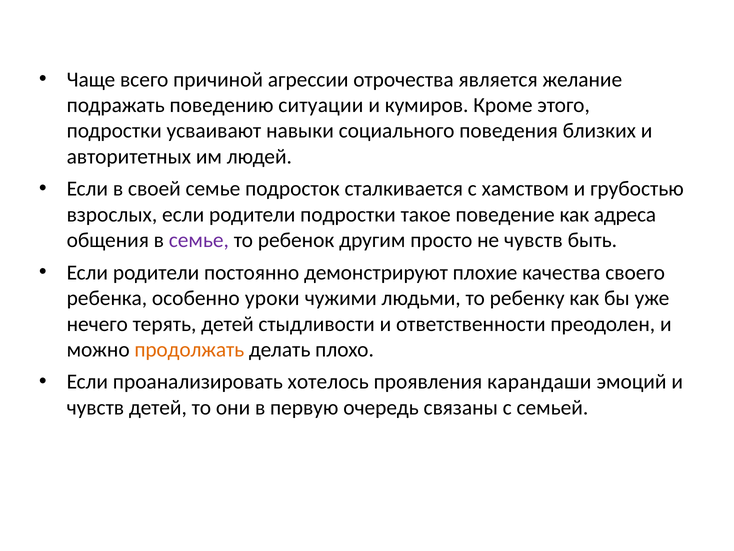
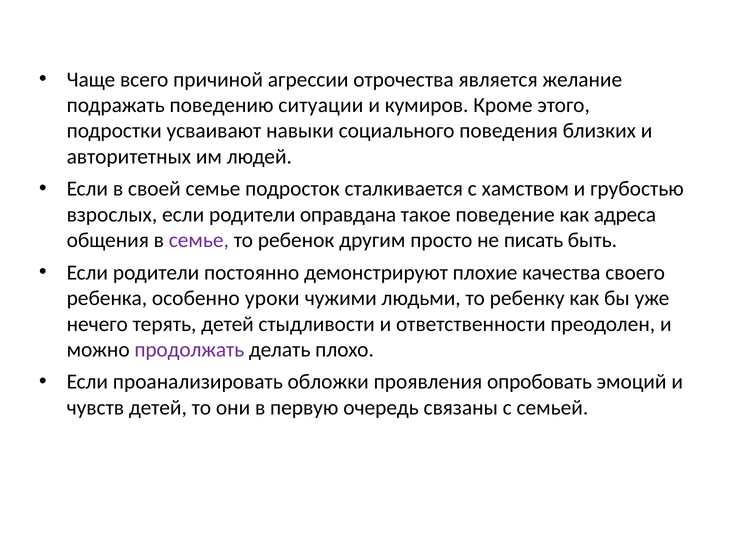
родители подростки: подростки -> оправдана
не чувств: чувств -> писать
продолжать colour: orange -> purple
хотелось: хотелось -> обложки
карандаши: карандаши -> опробовать
